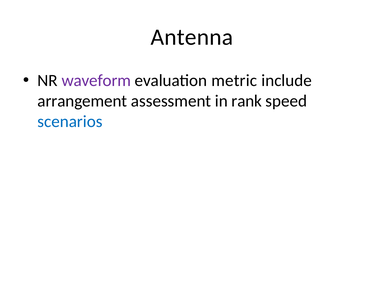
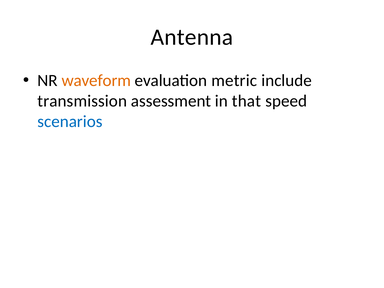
waveform colour: purple -> orange
arrangement: arrangement -> transmission
rank: rank -> that
